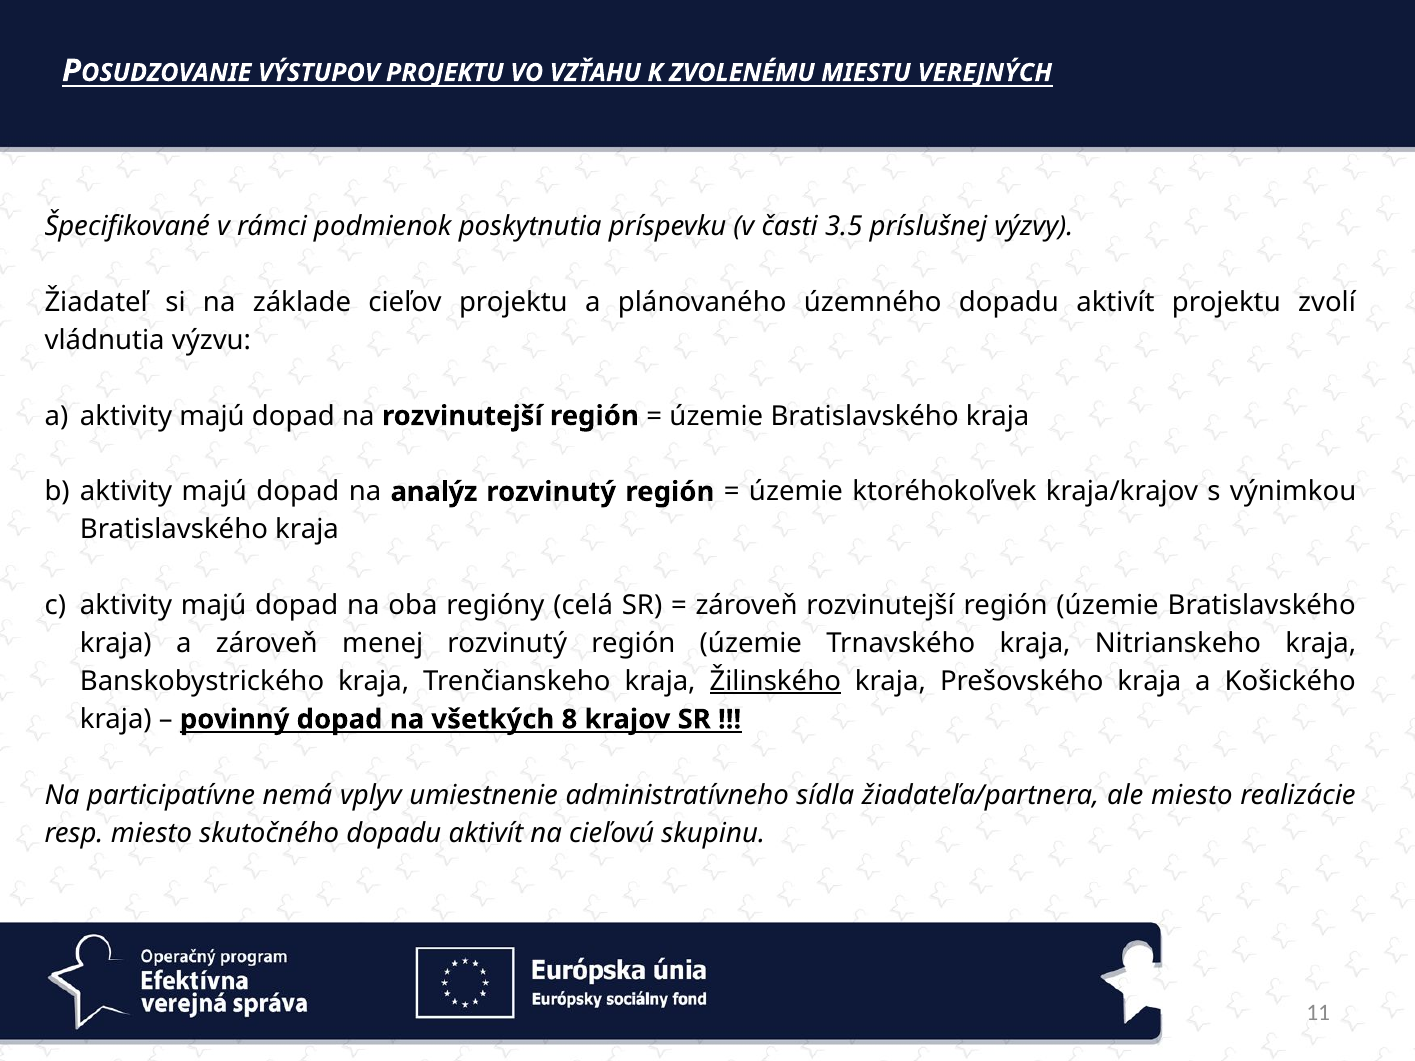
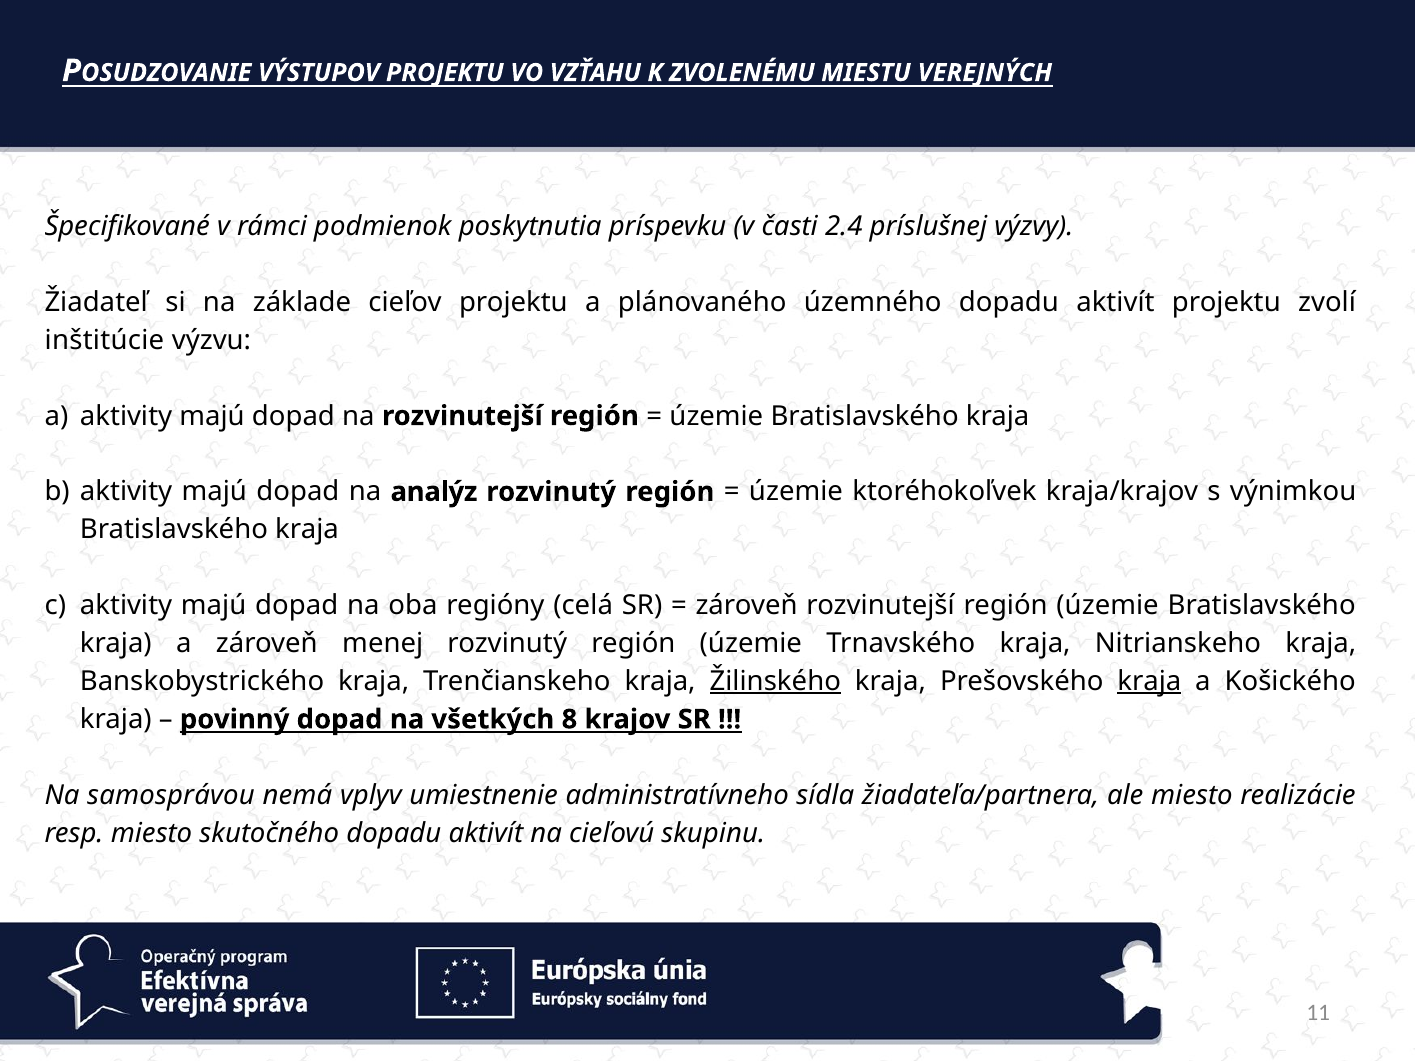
3.5: 3.5 -> 2.4
vládnutia: vládnutia -> inštitúcie
kraja at (1149, 682) underline: none -> present
participatívne: participatívne -> samosprávou
